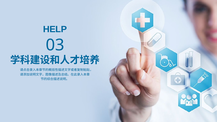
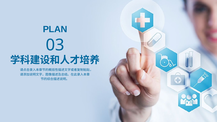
HELP: HELP -> PLAN
